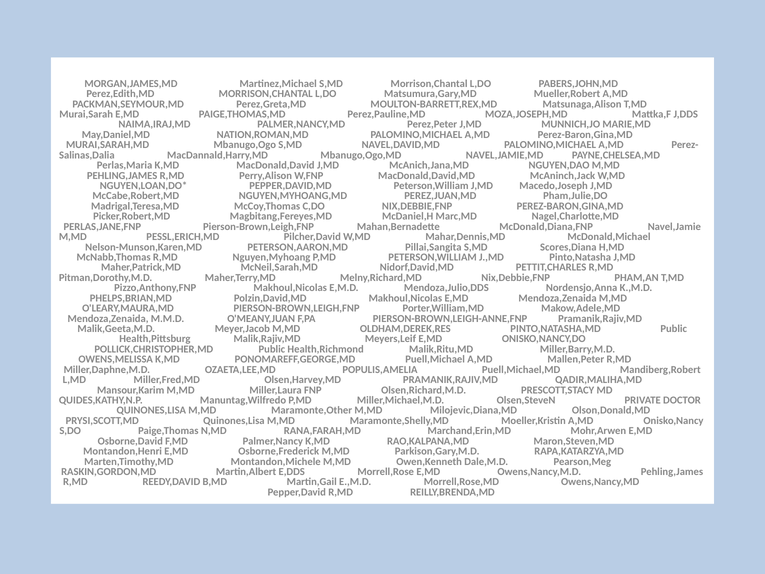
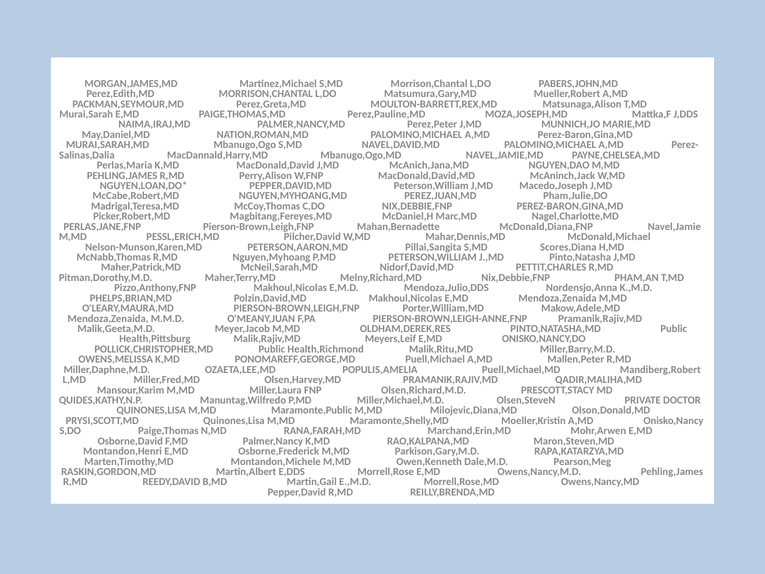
Maramonte,Other: Maramonte,Other -> Maramonte,Public
